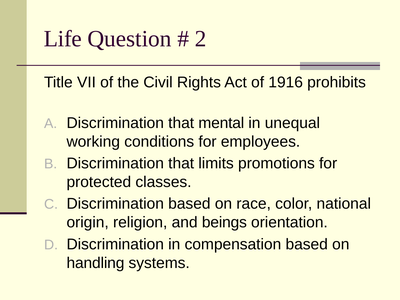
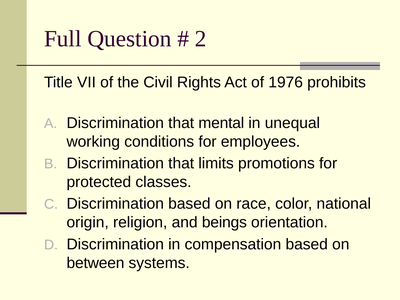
Life: Life -> Full
1916: 1916 -> 1976
handling: handling -> between
